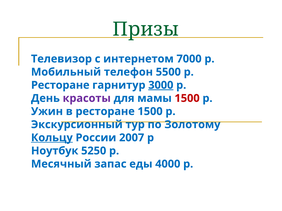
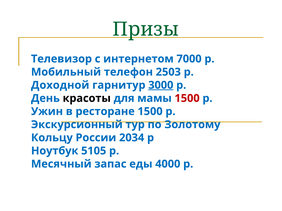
5500: 5500 -> 2503
Ресторане at (60, 85): Ресторане -> Доходной
красоты colour: purple -> black
Кольцу underline: present -> none
2007: 2007 -> 2034
5250: 5250 -> 5105
